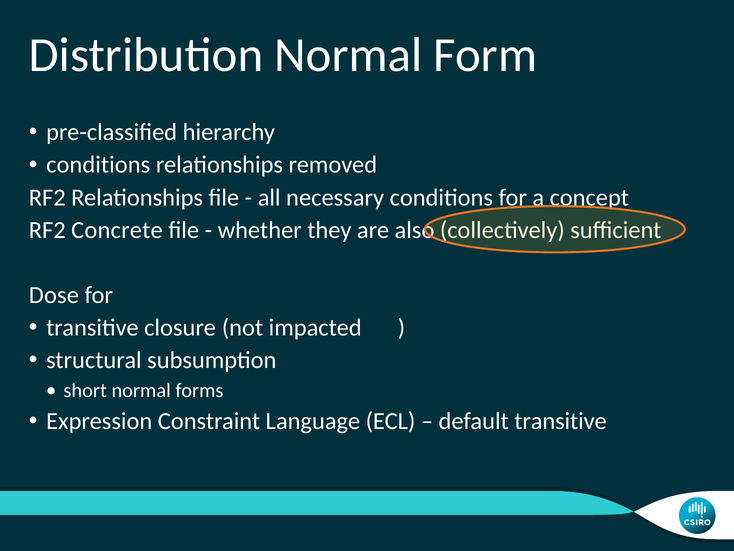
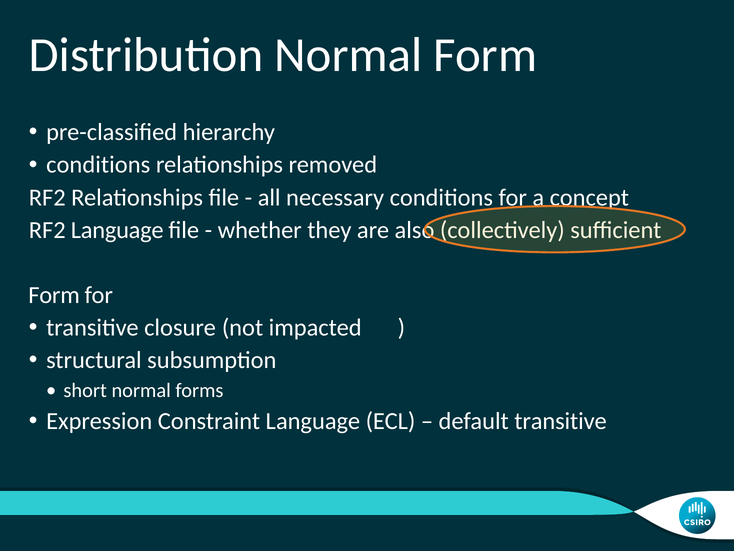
RF2 Concrete: Concrete -> Language
Dose at (54, 295): Dose -> Form
